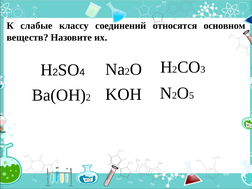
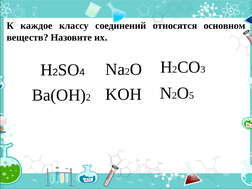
слабые: слабые -> каждое
